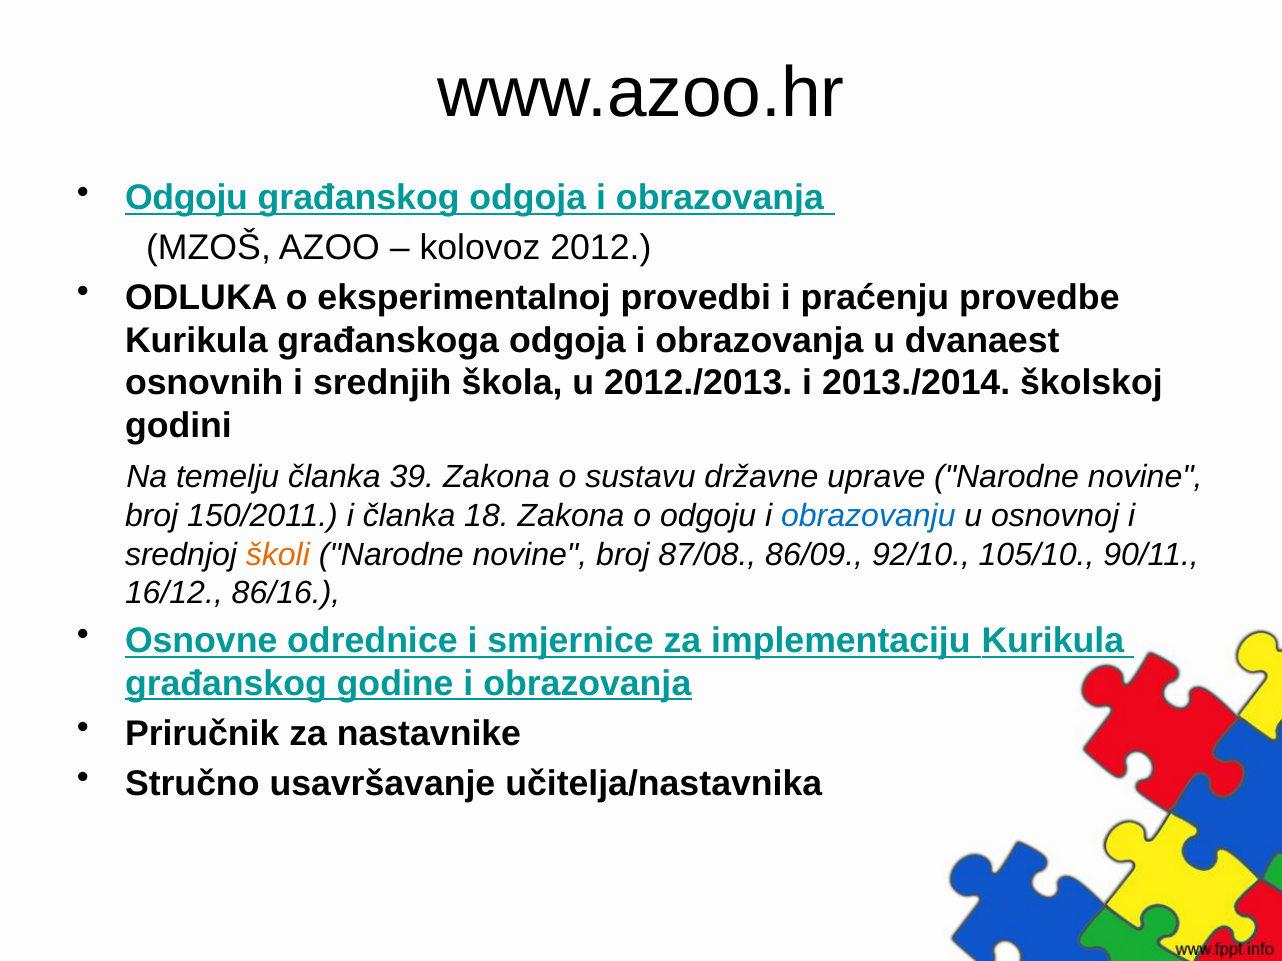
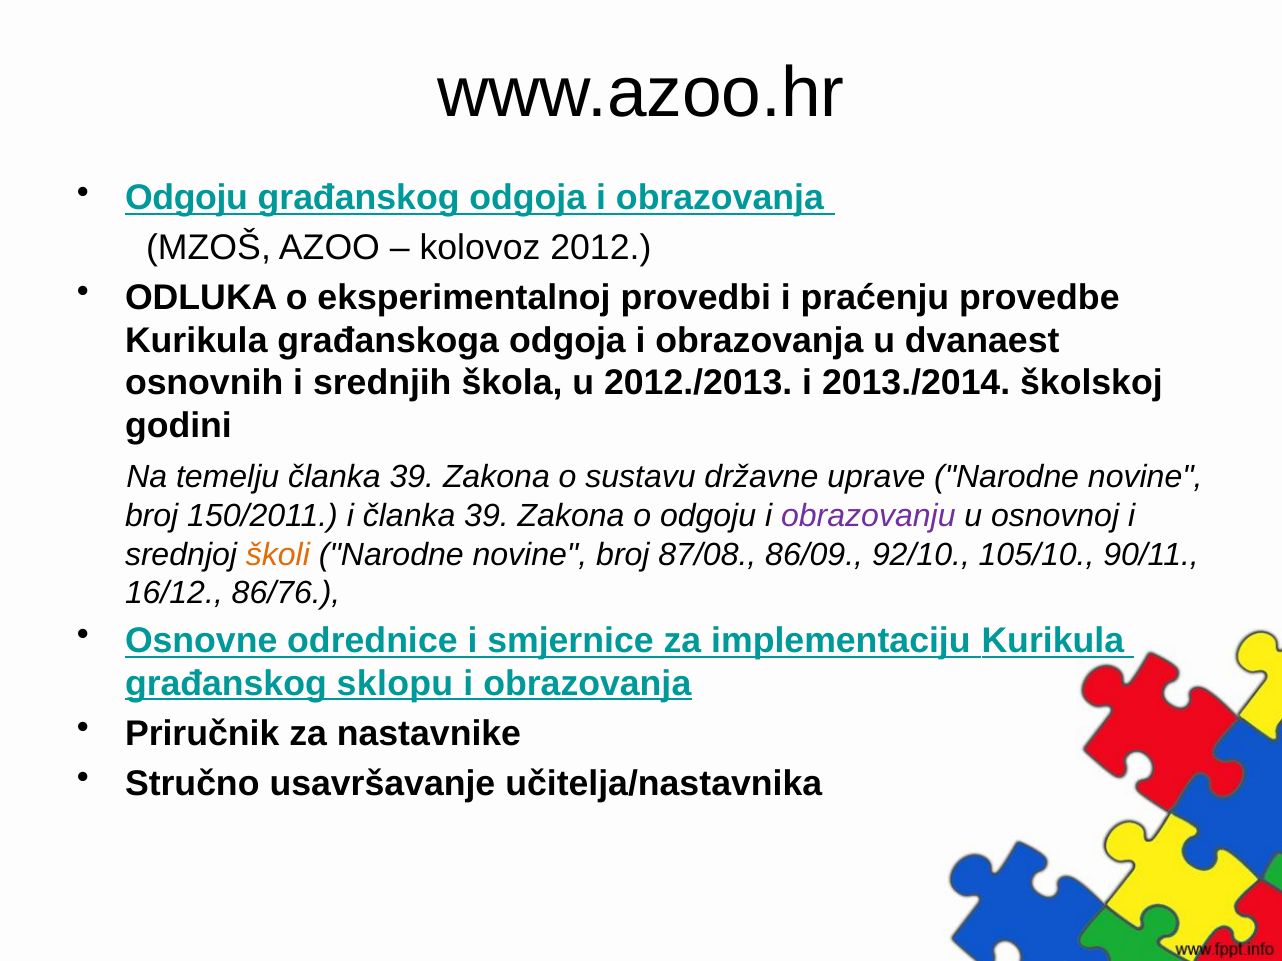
i članka 18: 18 -> 39
obrazovanju colour: blue -> purple
86/16: 86/16 -> 86/76
godine: godine -> sklopu
